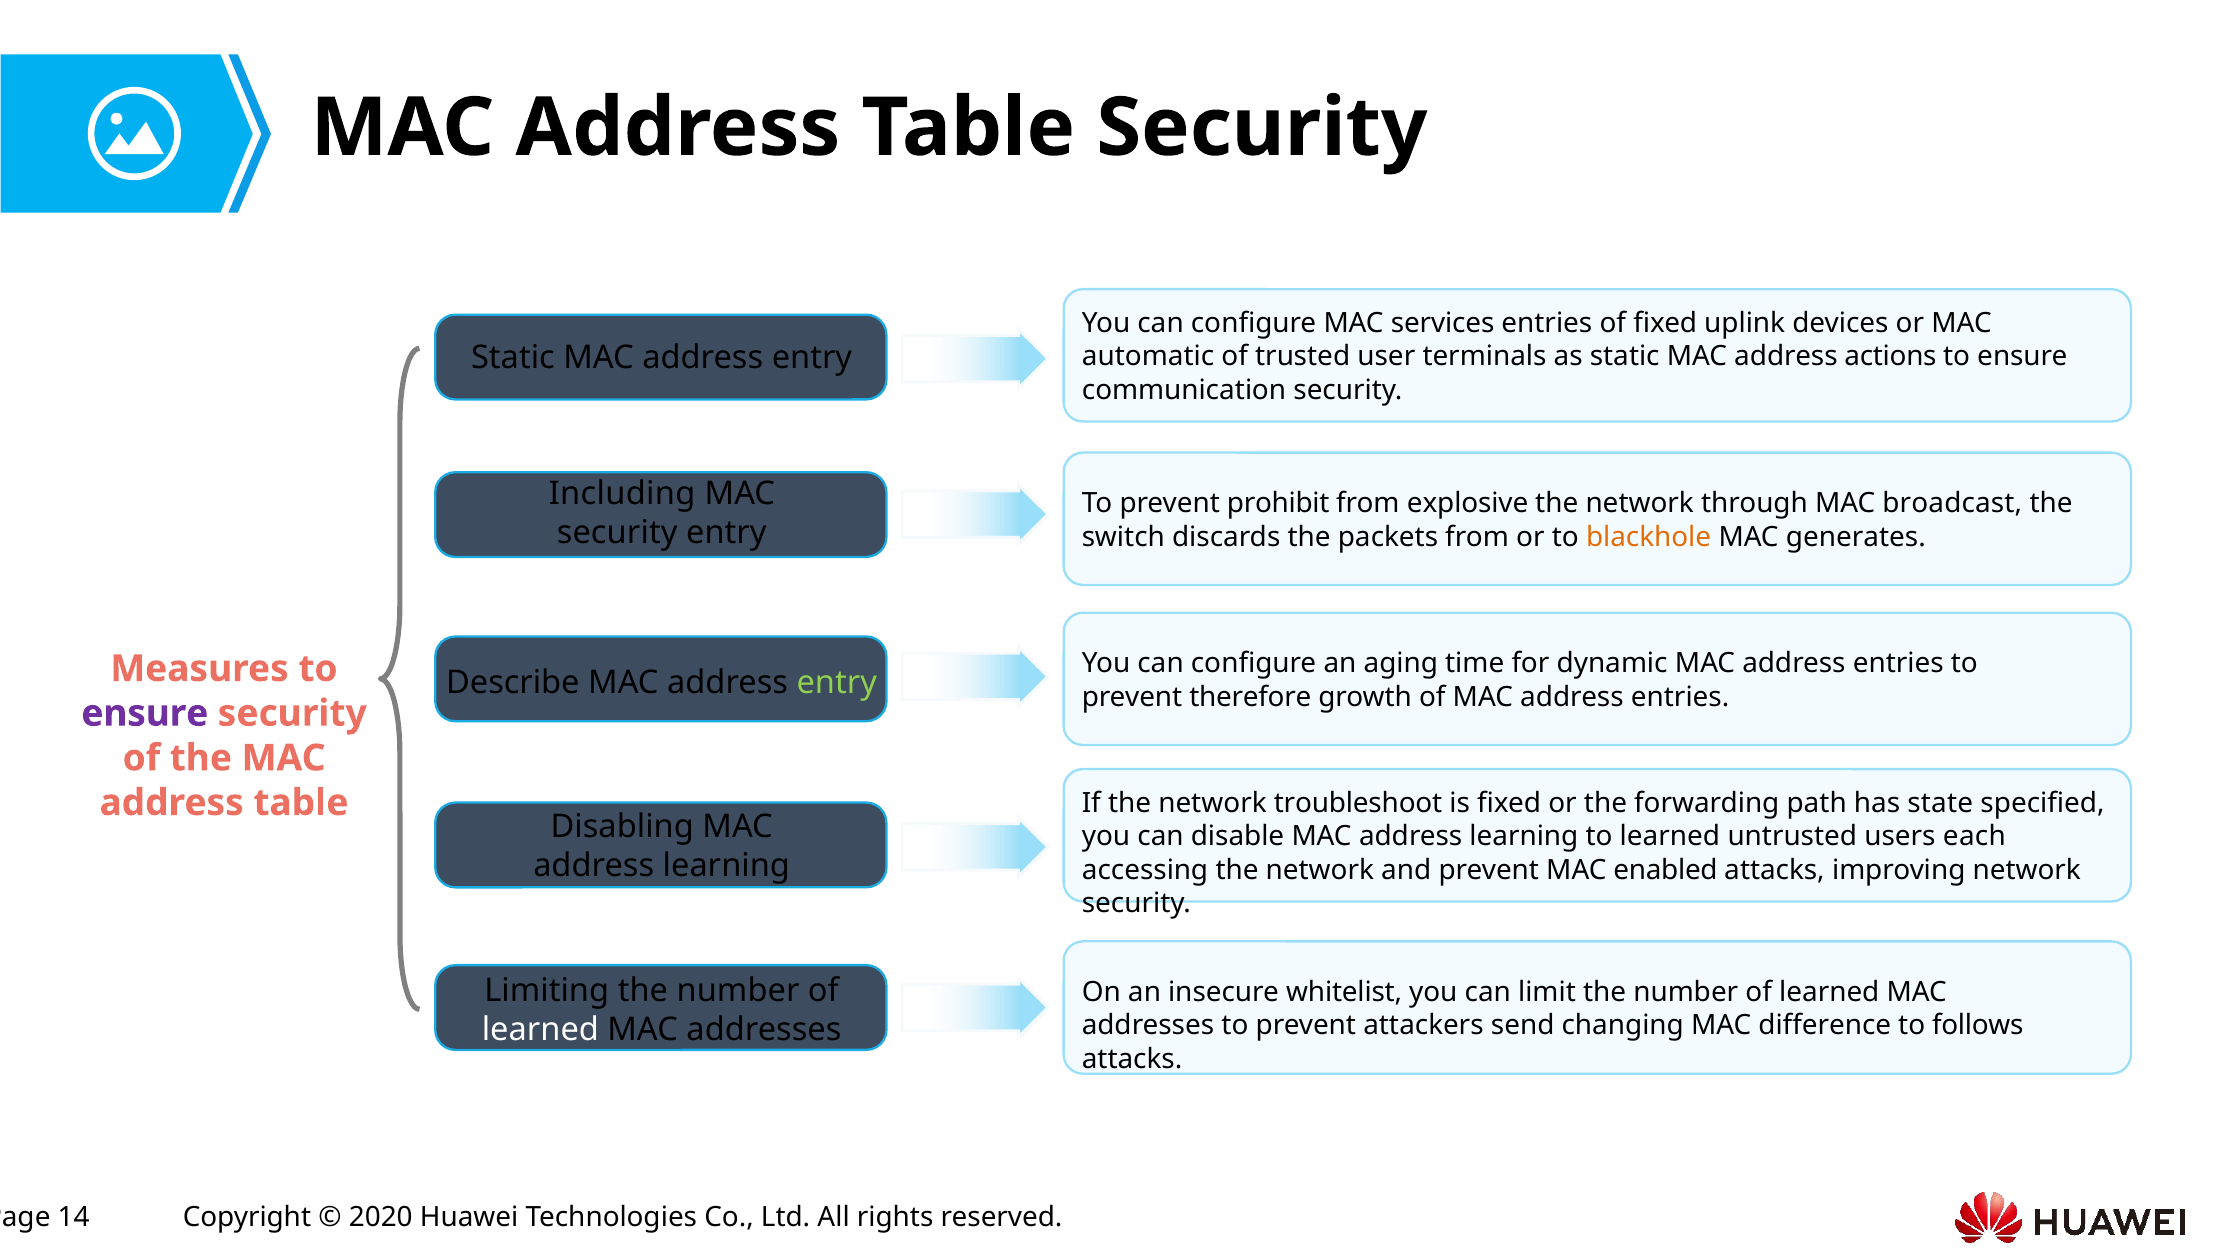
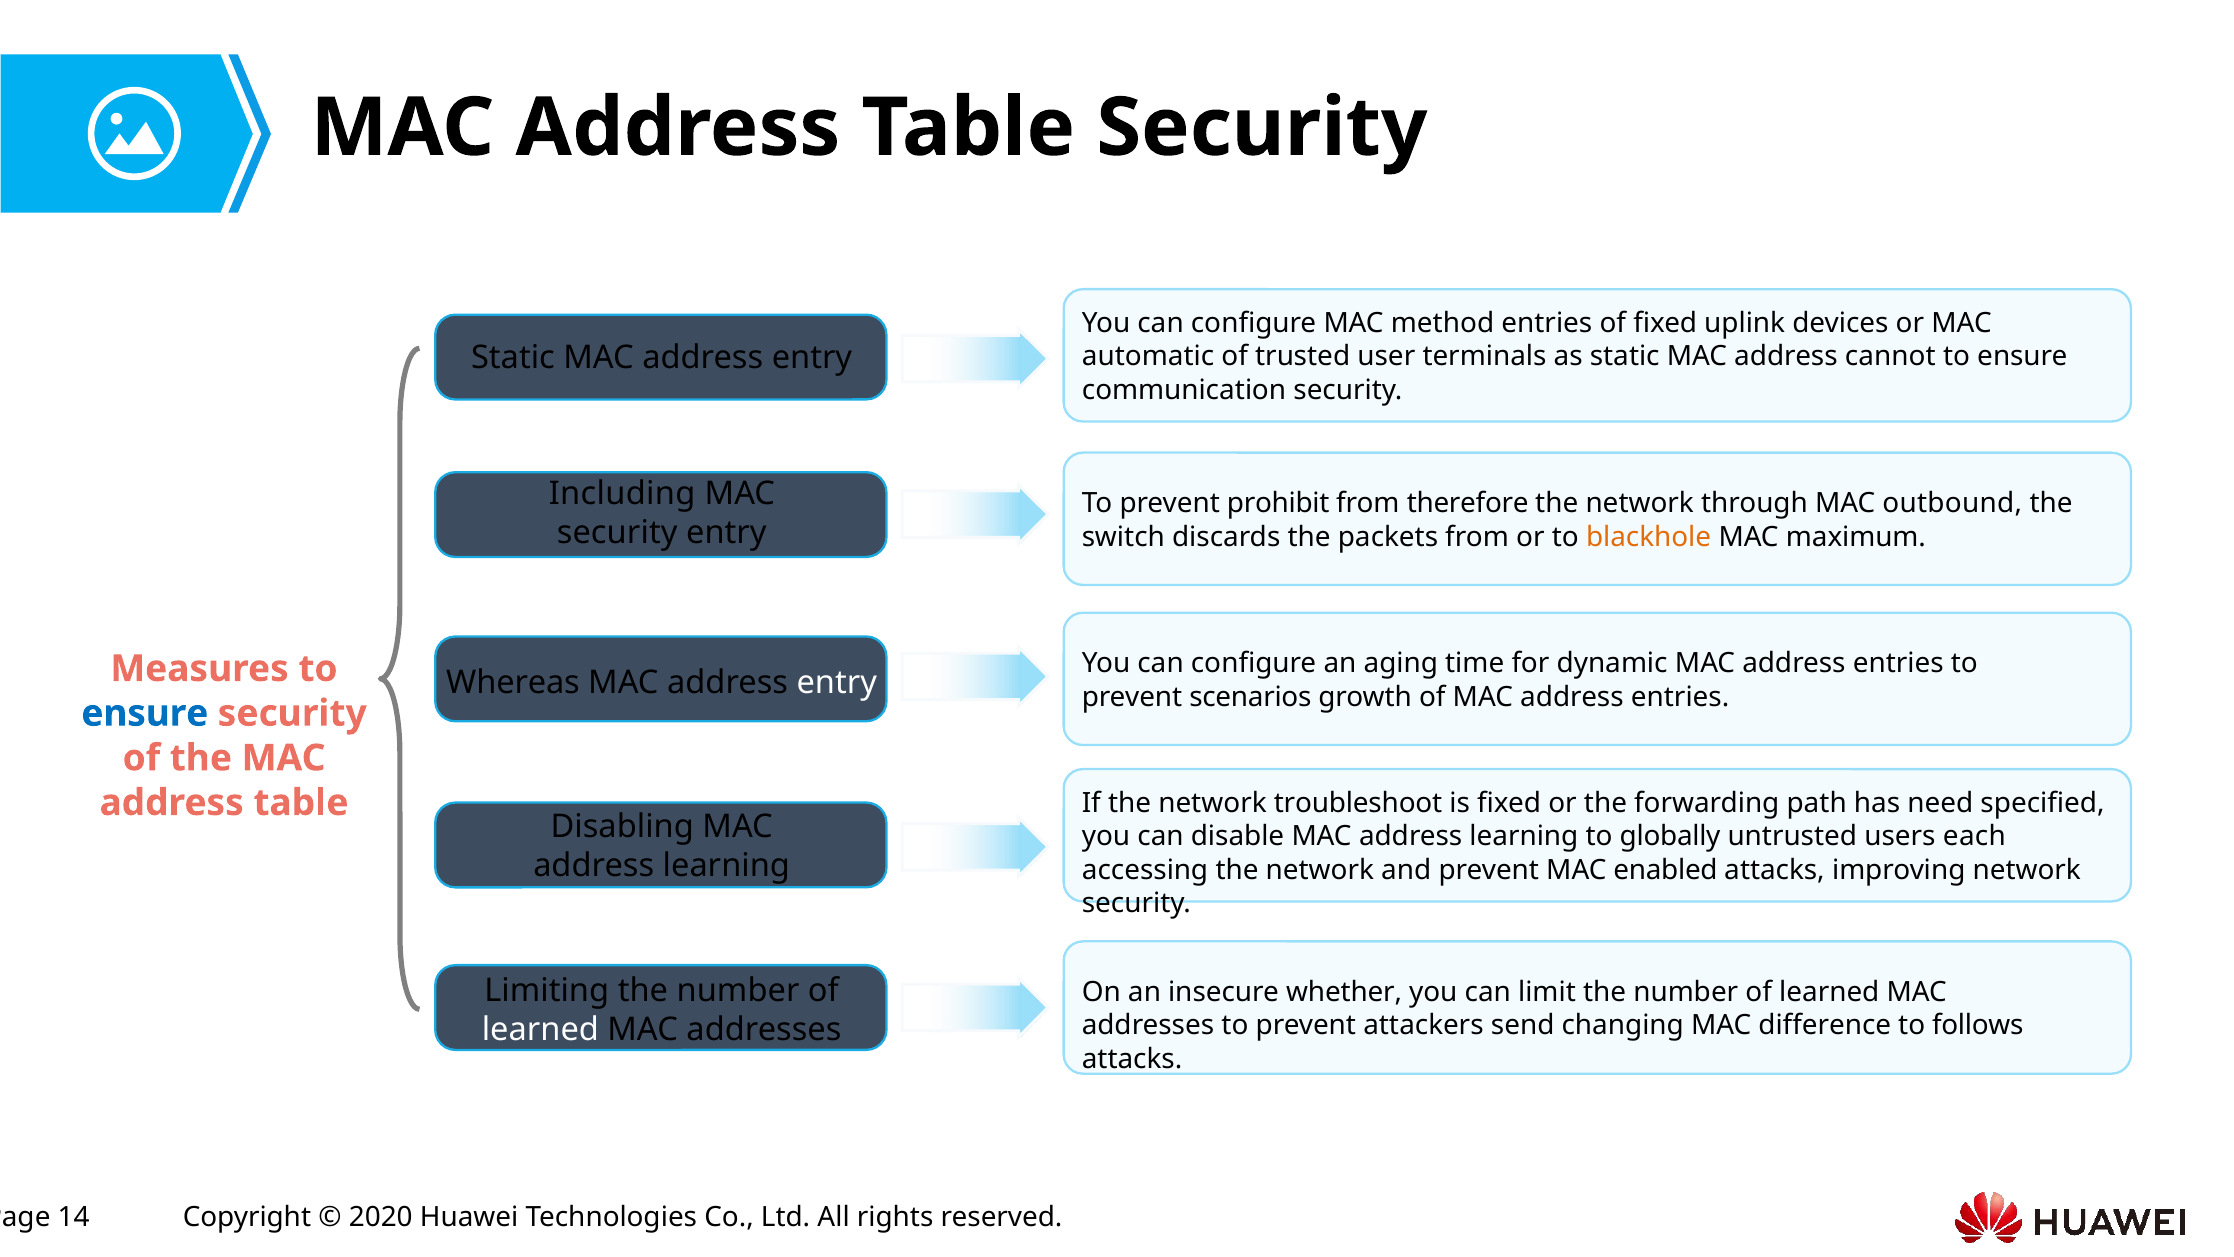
services: services -> method
actions: actions -> cannot
explosive: explosive -> therefore
broadcast: broadcast -> outbound
generates: generates -> maximum
Describe: Describe -> Whereas
entry at (837, 683) colour: light green -> white
therefore: therefore -> scenarios
ensure at (145, 713) colour: purple -> blue
state: state -> need
to learned: learned -> globally
whitelist: whitelist -> whether
